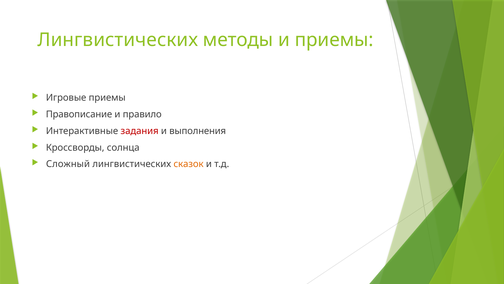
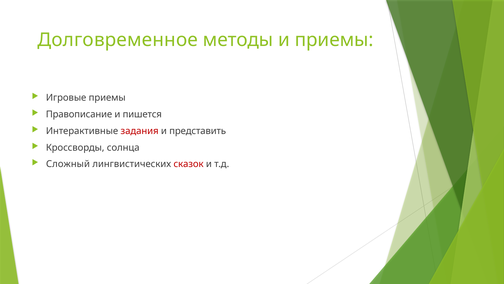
Лингвистических at (118, 40): Лингвистических -> Долговременное
правило: правило -> пишется
выполнения: выполнения -> представить
сказок colour: orange -> red
